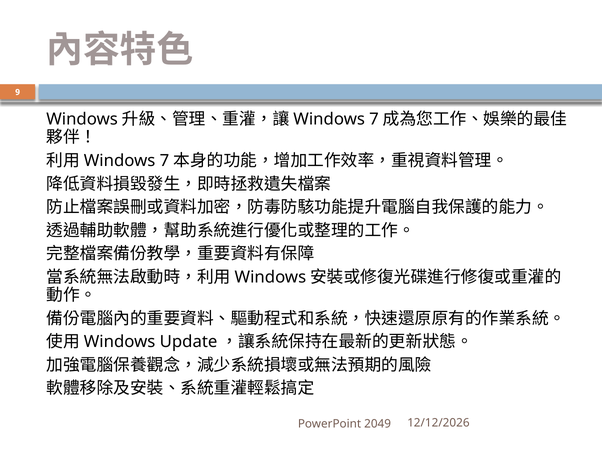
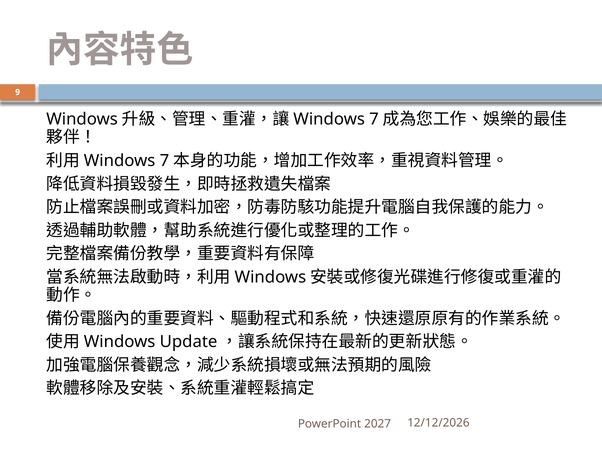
2049: 2049 -> 2027
